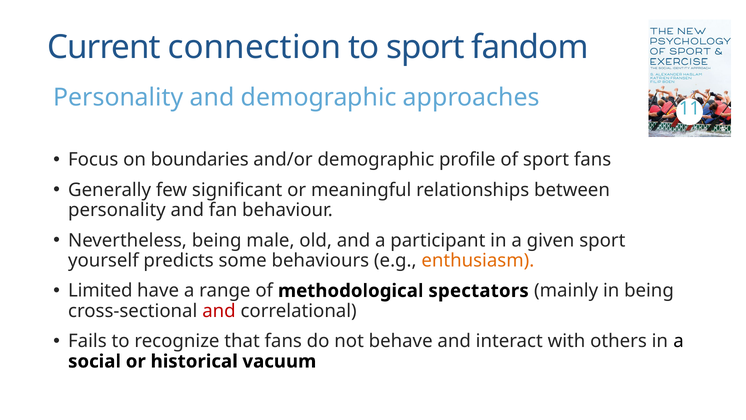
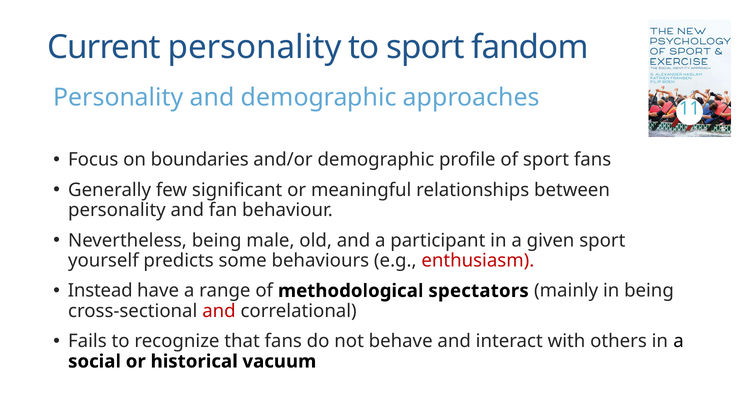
Current connection: connection -> personality
enthusiasm colour: orange -> red
Limited: Limited -> Instead
